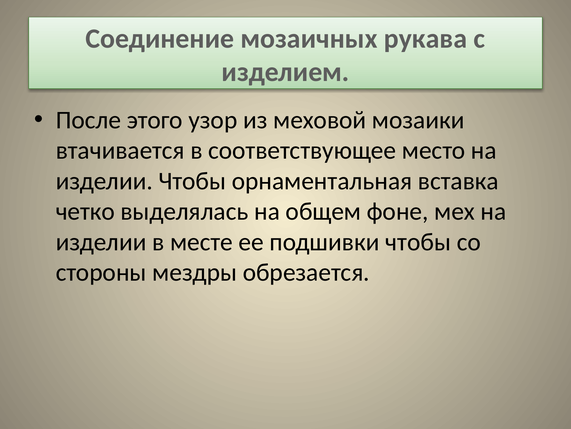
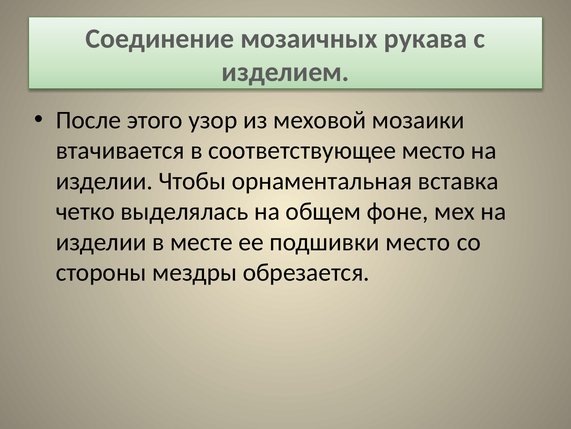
подшивки чтобы: чтобы -> место
